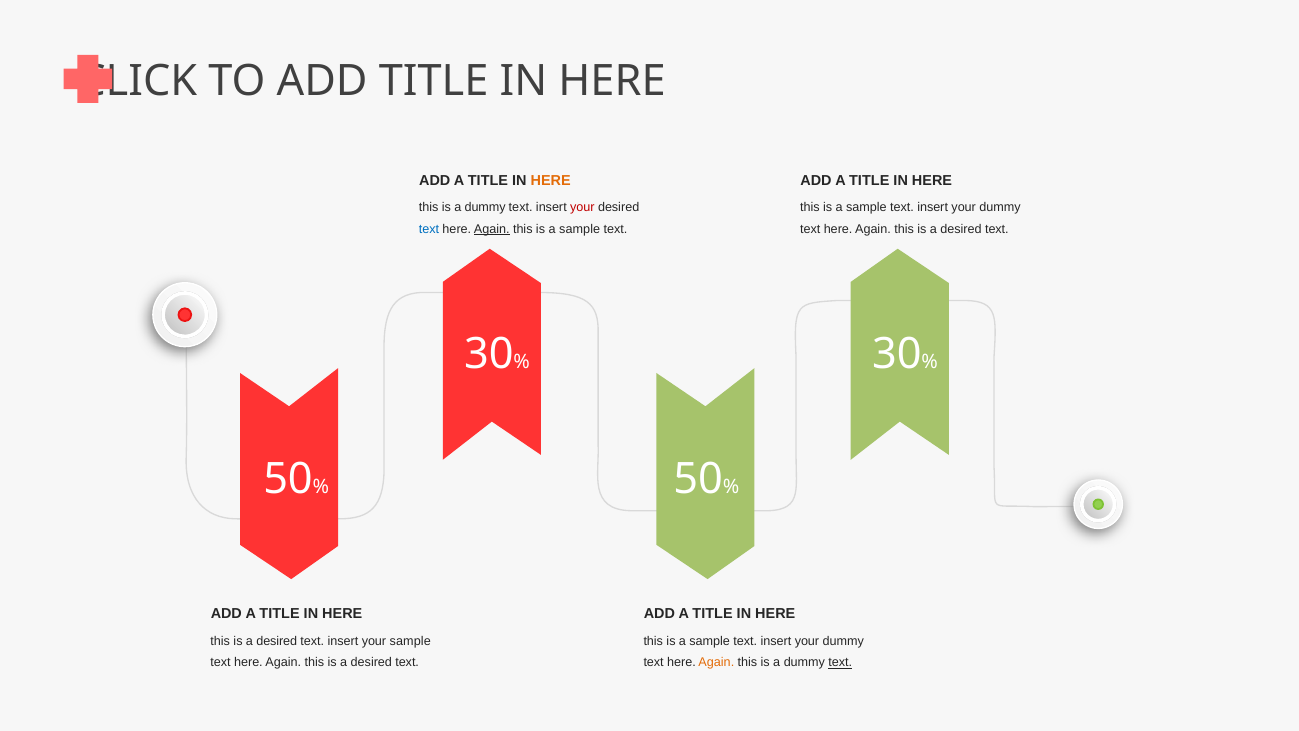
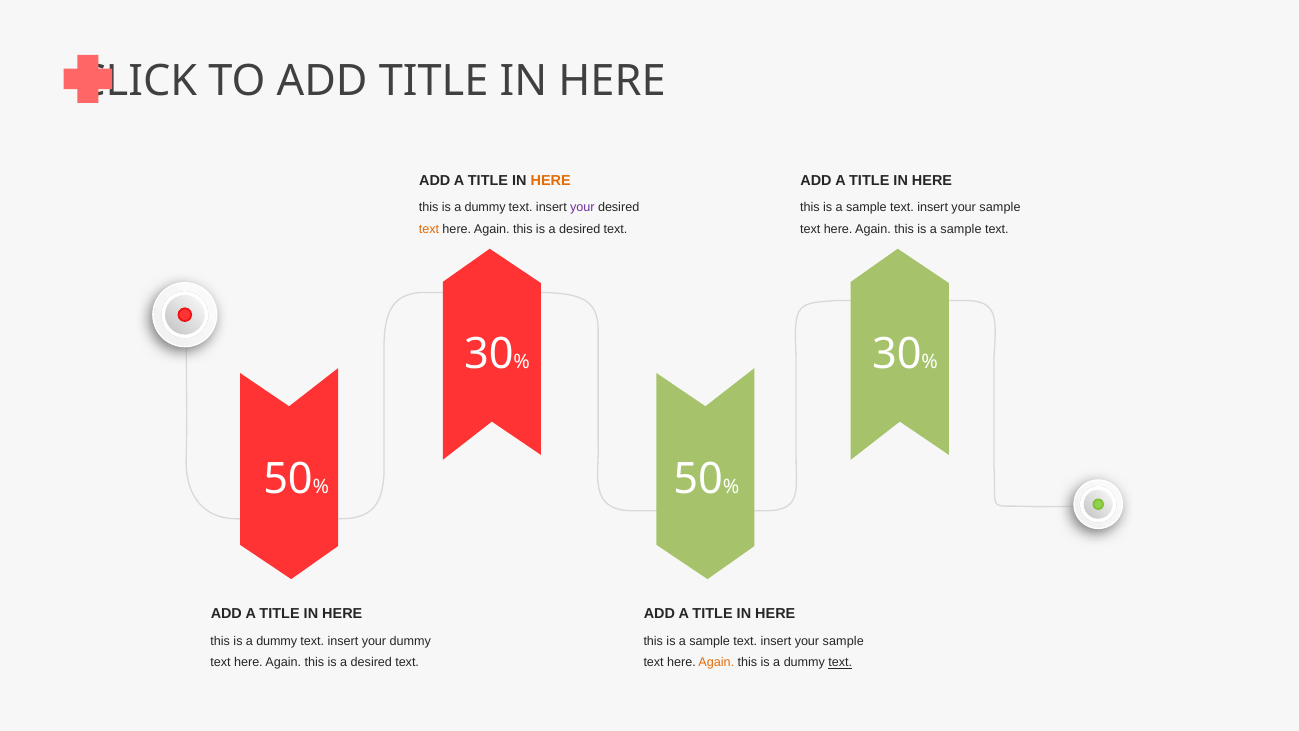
your at (582, 208) colour: red -> purple
dummy at (1000, 208): dummy -> sample
text at (429, 229) colour: blue -> orange
Again at (492, 229) underline: present -> none
sample at (580, 229): sample -> desired
desired at (961, 229): desired -> sample
desired at (277, 641): desired -> dummy
your sample: sample -> dummy
dummy at (843, 641): dummy -> sample
